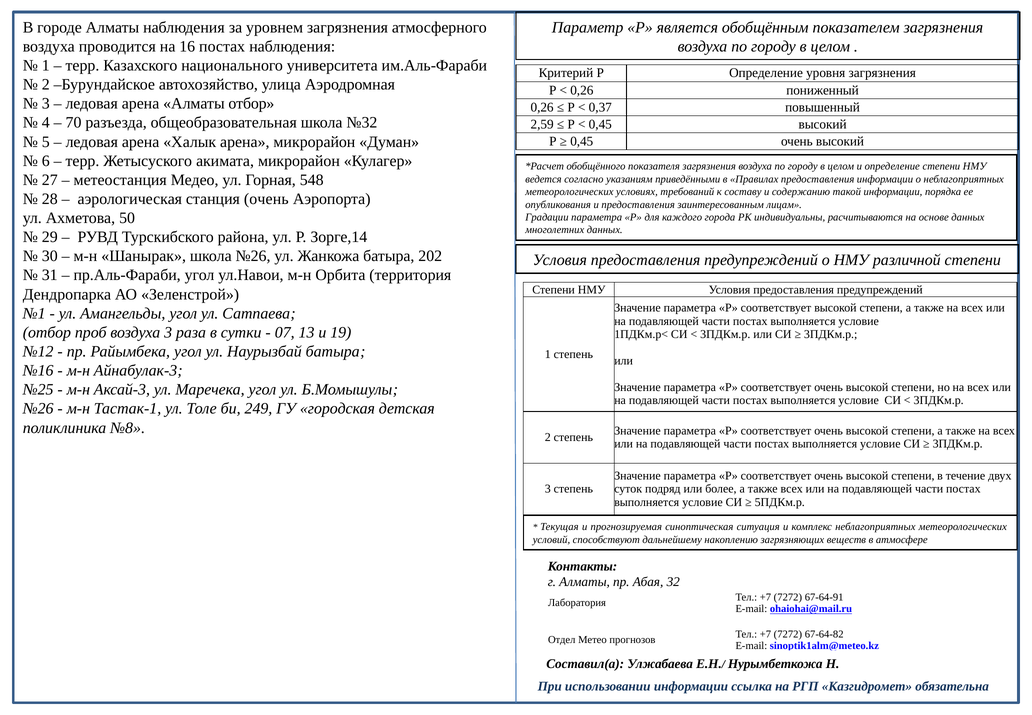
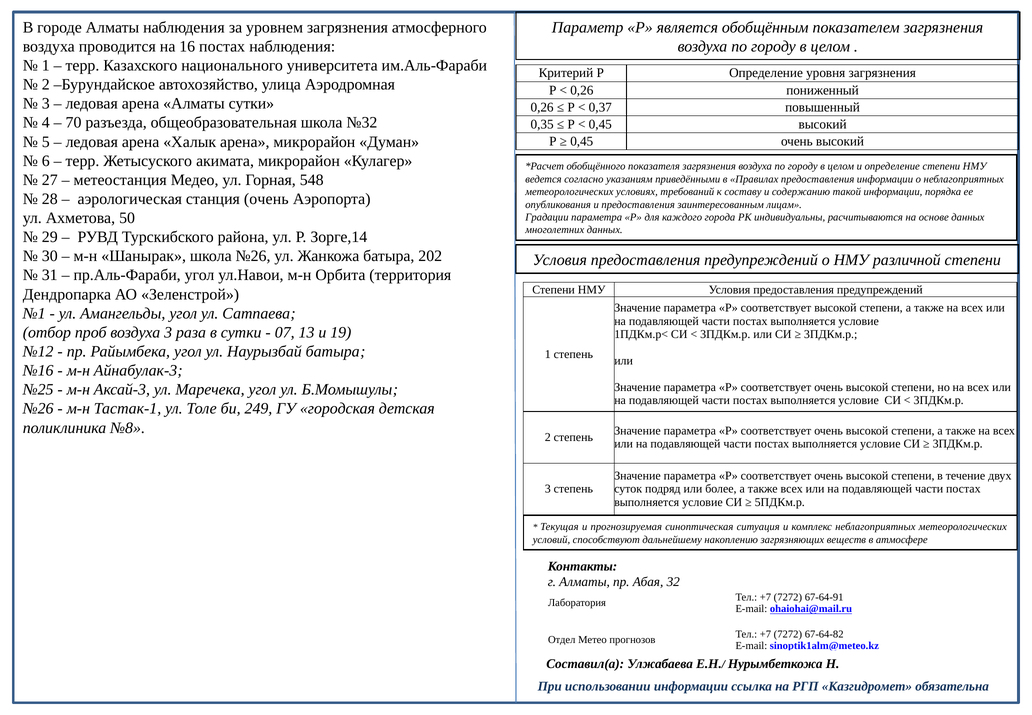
Алматы отбор: отбор -> сутки
2,59: 2,59 -> 0,35
